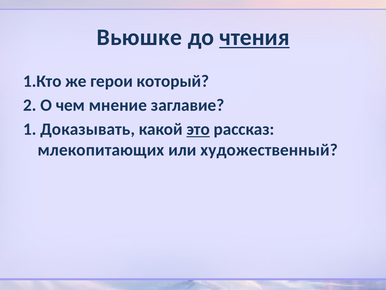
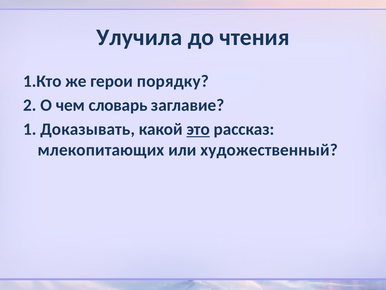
Вьюшке: Вьюшке -> Улучила
чтения underline: present -> none
который: который -> порядку
мнение: мнение -> словарь
